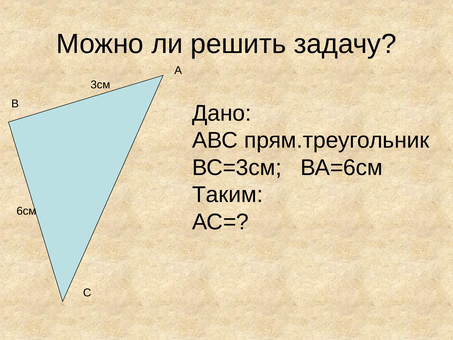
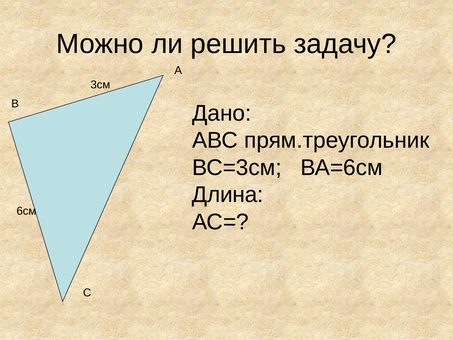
Таким: Таким -> Длина
